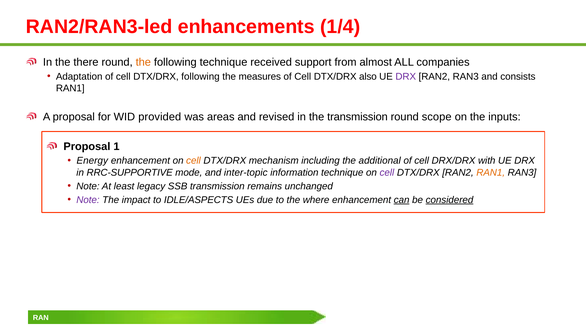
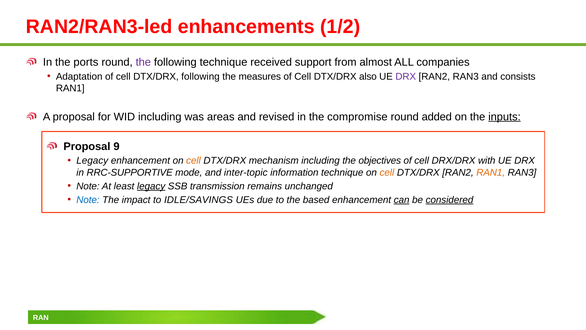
1/4: 1/4 -> 1/2
there: there -> ports
the at (143, 62) colour: orange -> purple
WID provided: provided -> including
the transmission: transmission -> compromise
scope: scope -> added
inputs underline: none -> present
1: 1 -> 9
Energy at (92, 161): Energy -> Legacy
additional: additional -> objectives
cell at (387, 172) colour: purple -> orange
legacy at (151, 186) underline: none -> present
Note at (88, 200) colour: purple -> blue
IDLE/ASPECTS: IDLE/ASPECTS -> IDLE/SAVINGS
where: where -> based
